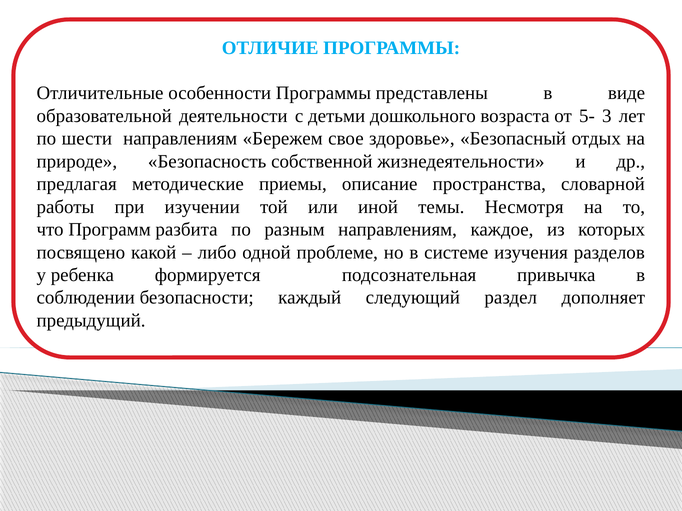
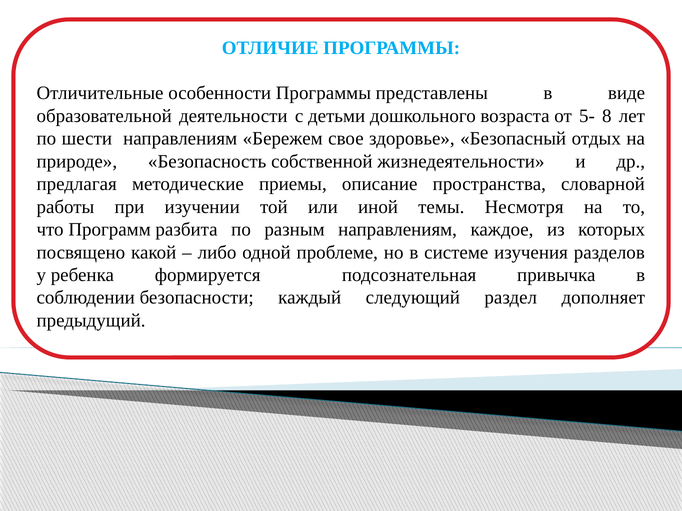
3: 3 -> 8
